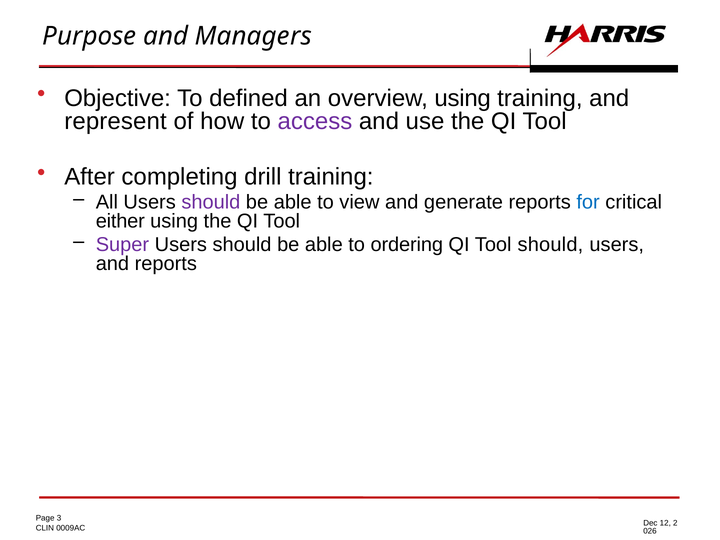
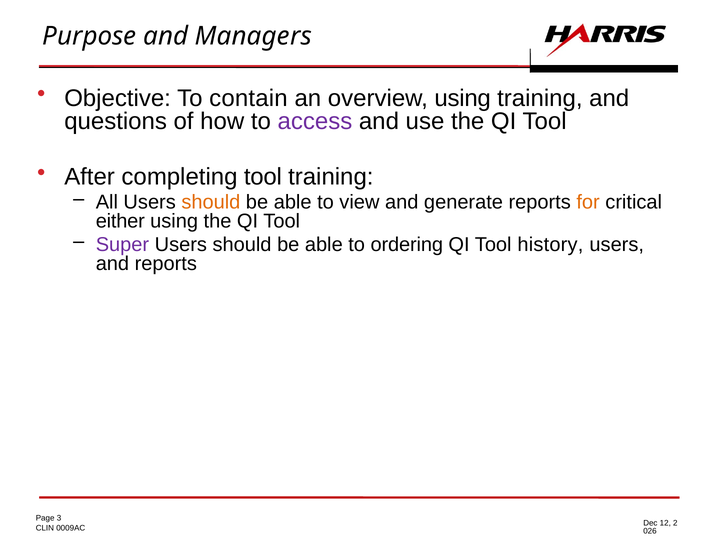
defined: defined -> contain
represent: represent -> questions
completing drill: drill -> tool
should at (211, 202) colour: purple -> orange
for colour: blue -> orange
Tool should: should -> history
